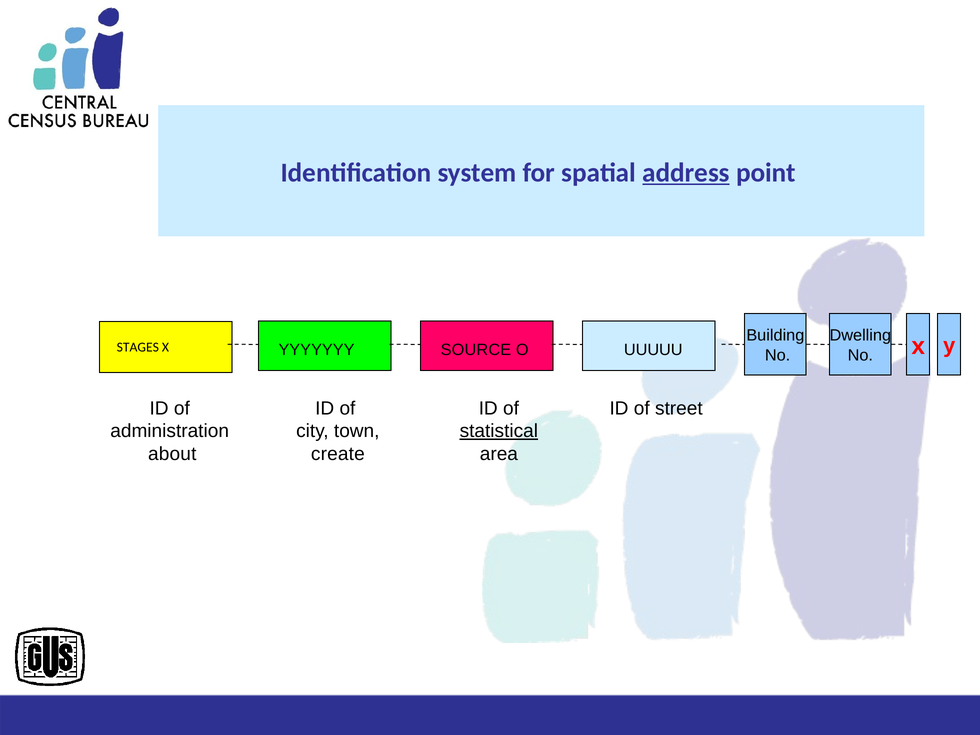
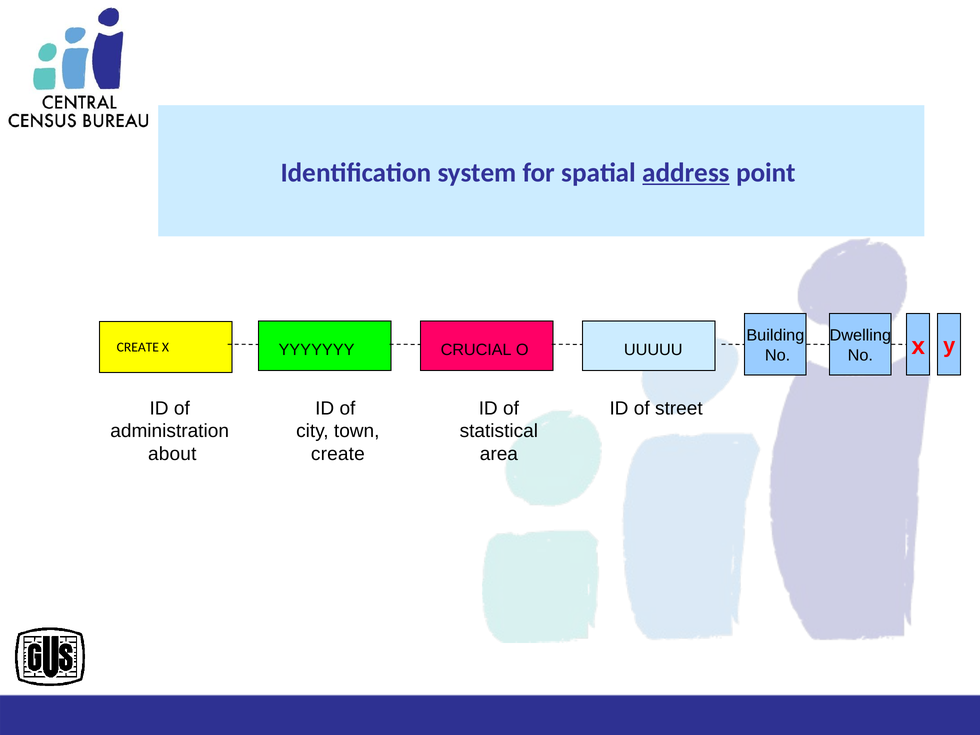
STAGES at (138, 347): STAGES -> CREATE
SOURCE: SOURCE -> CRUCIAL
statistical underline: present -> none
